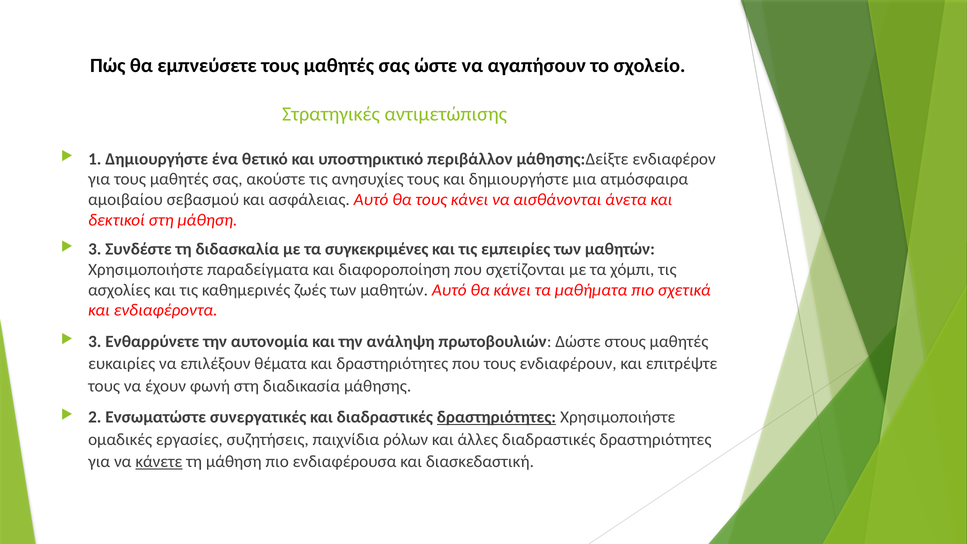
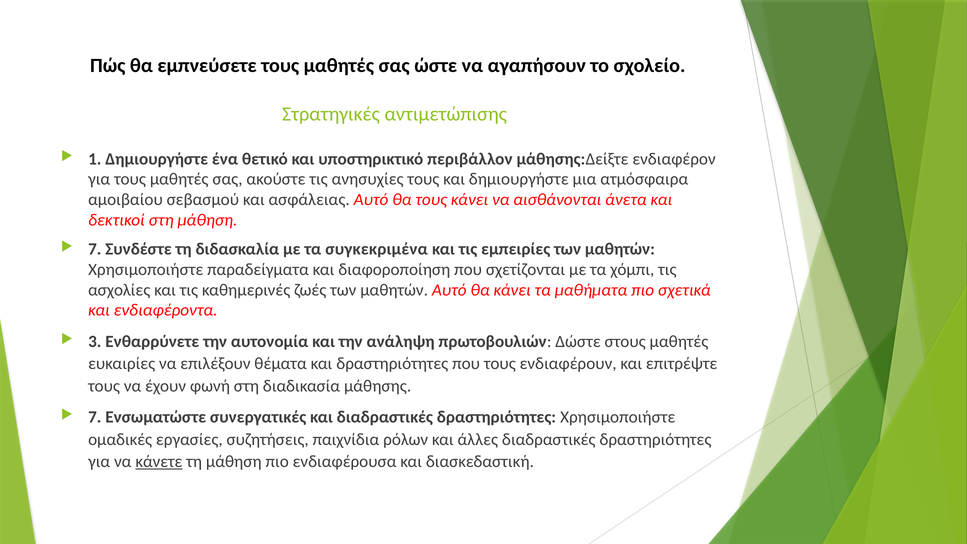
3 at (95, 249): 3 -> 7
συγκεκριμένες: συγκεκριμένες -> συγκεκριμένα
2 at (95, 417): 2 -> 7
δραστηριότητες at (496, 417) underline: present -> none
